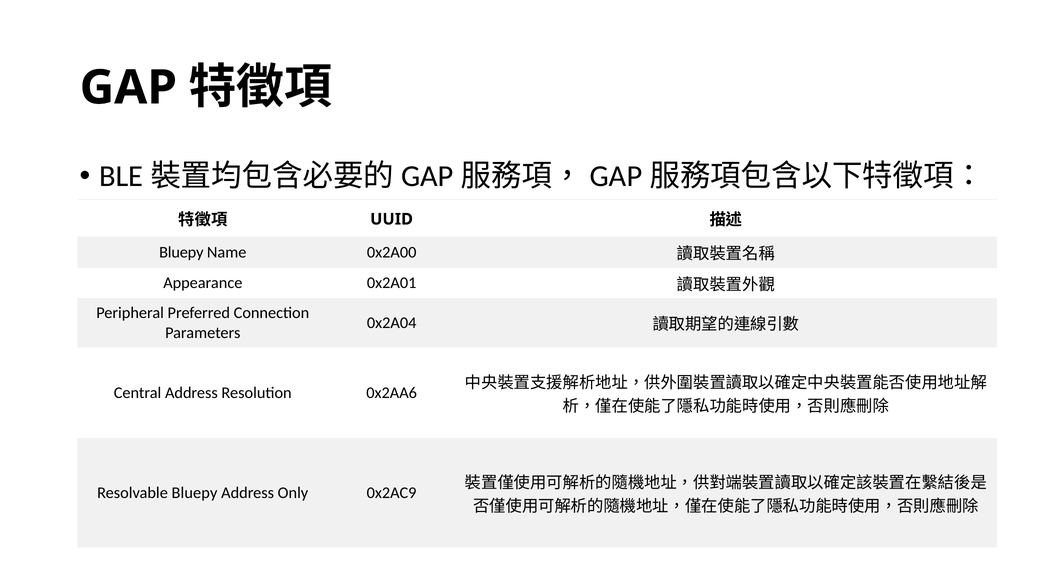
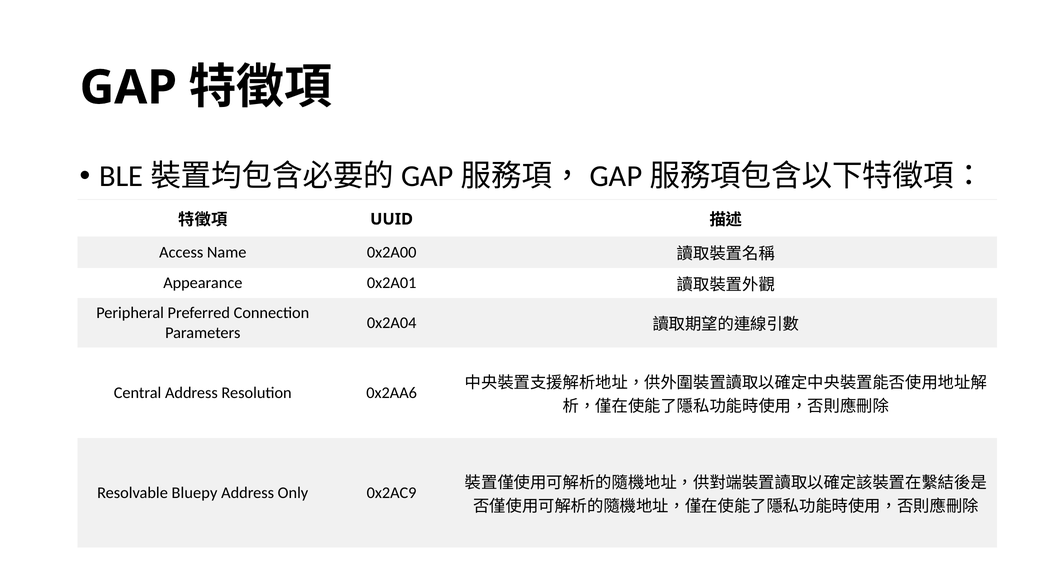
Bluepy at (181, 253): Bluepy -> Access
